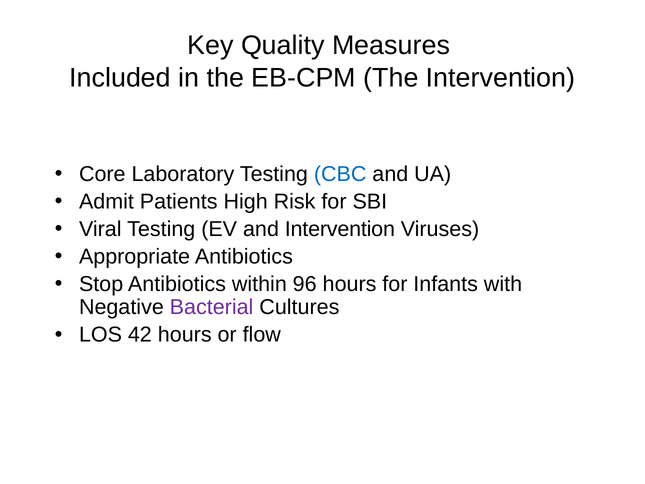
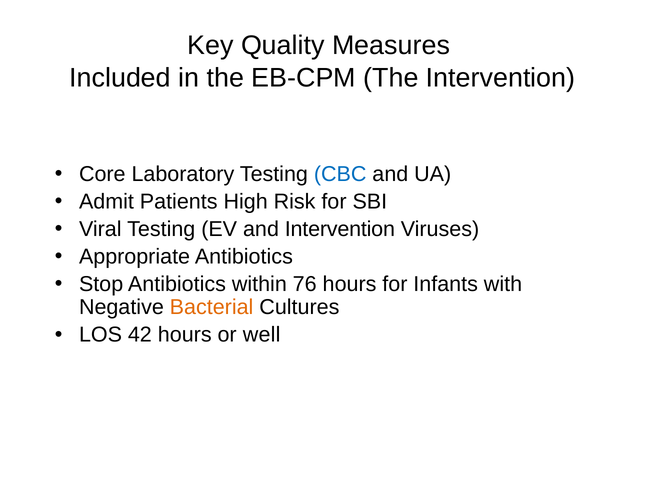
96: 96 -> 76
Bacterial colour: purple -> orange
flow: flow -> well
